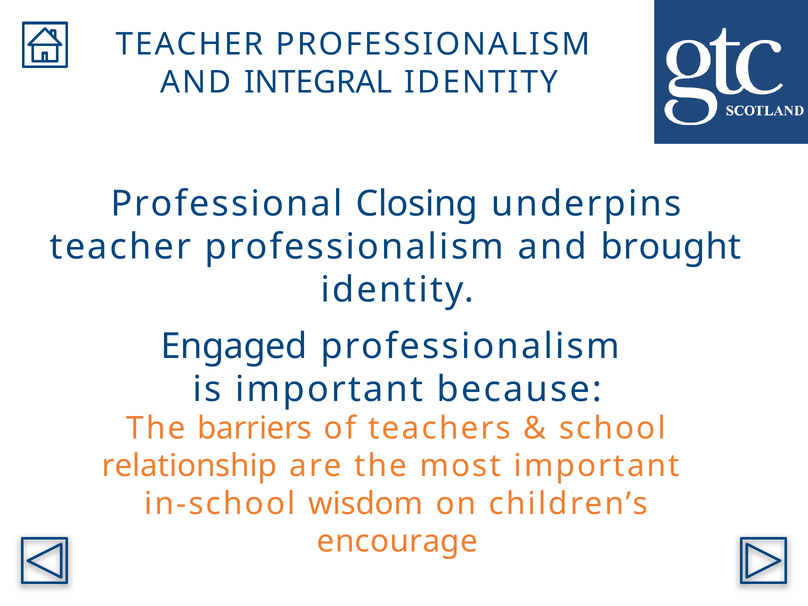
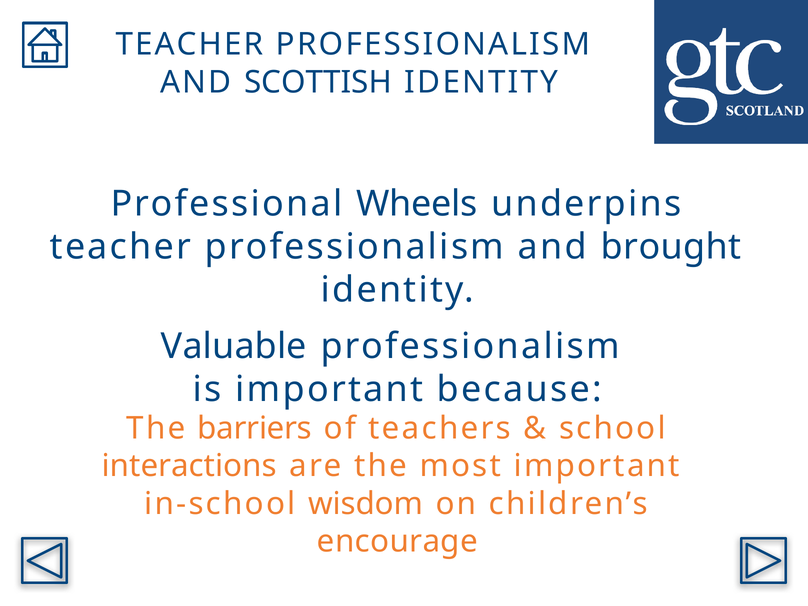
INTEGRAL: INTEGRAL -> SCOTTISH
Closing: Closing -> Wheels
Engaged: Engaged -> Valuable
relationship: relationship -> interactions
